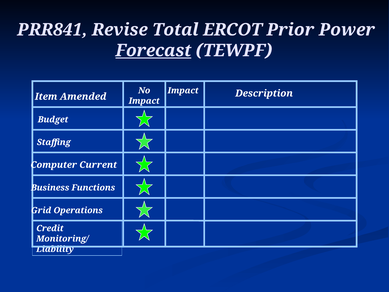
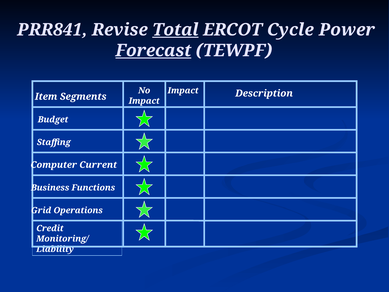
Total underline: none -> present
Prior: Prior -> Cycle
Amended: Amended -> Segments
